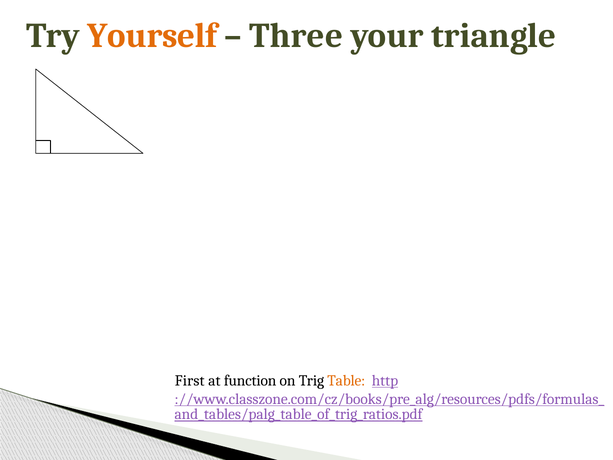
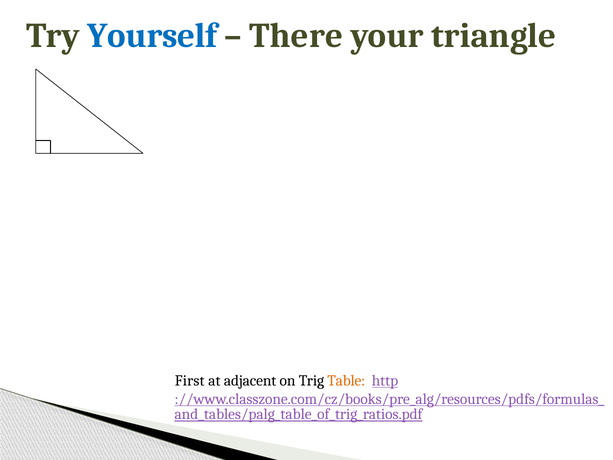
Yourself colour: orange -> blue
Three: Three -> There
function: function -> adjacent
